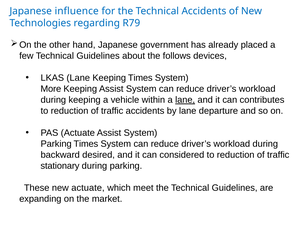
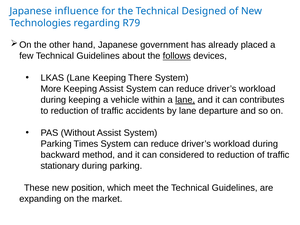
Technical Accidents: Accidents -> Designed
follows underline: none -> present
Keeping Times: Times -> There
PAS Actuate: Actuate -> Without
desired: desired -> method
new actuate: actuate -> position
